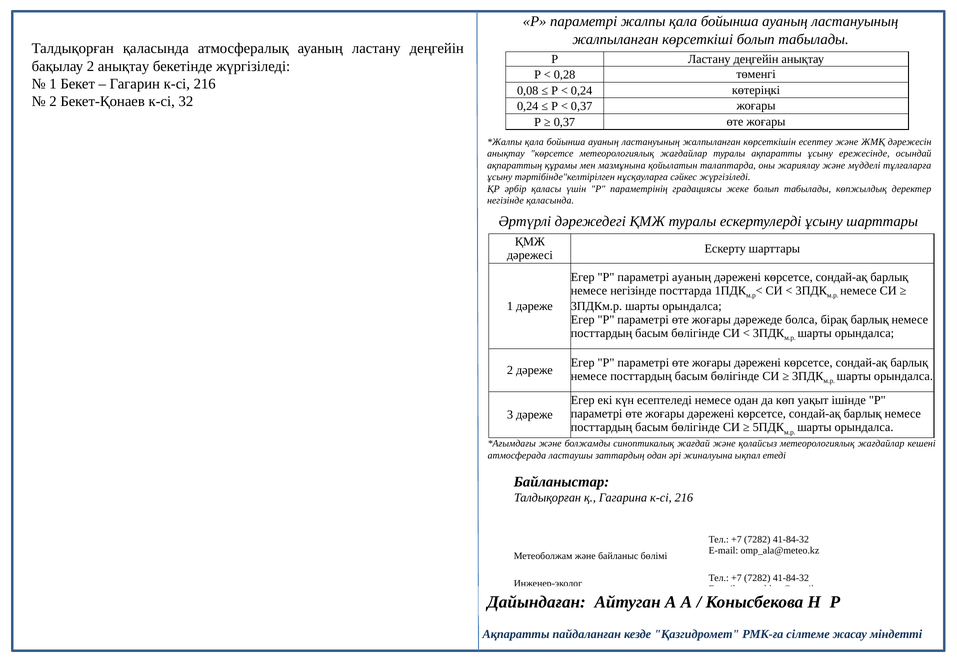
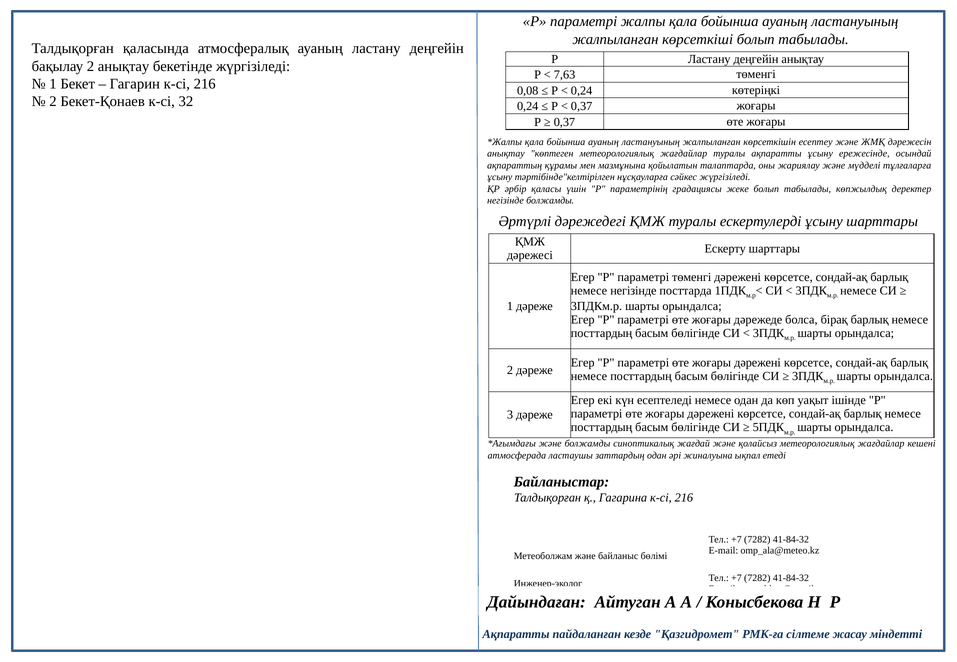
0,28: 0,28 -> 7,63
анықтау көрсетсе: көрсетсе -> көптеген
негізінде қаласында: қаласында -> болжамды
параметрі ауаның: ауаның -> төменгі
